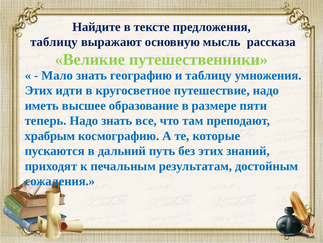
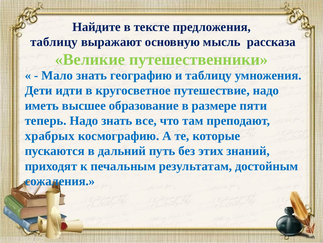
Этих at (39, 90): Этих -> Дети
храбрым: храбрым -> храбрых
